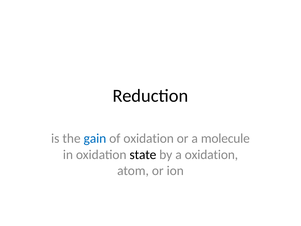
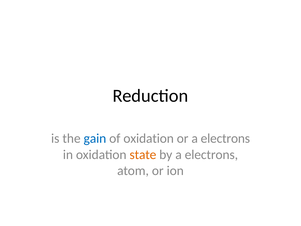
or a molecule: molecule -> electrons
state colour: black -> orange
by a oxidation: oxidation -> electrons
